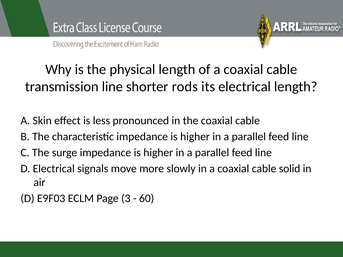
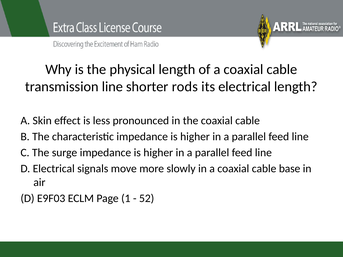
solid: solid -> base
3: 3 -> 1
60: 60 -> 52
